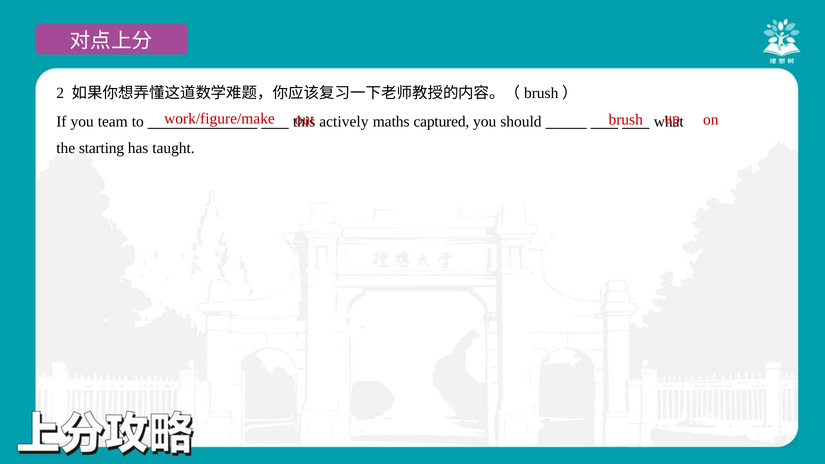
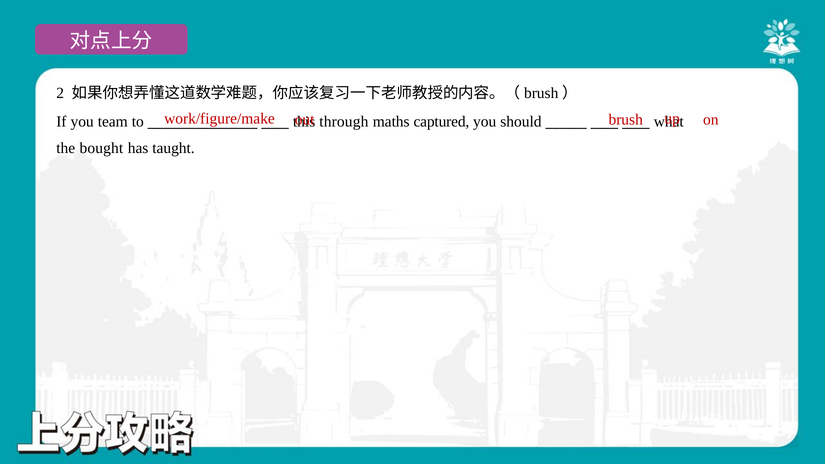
actively: actively -> through
starting: starting -> bought
